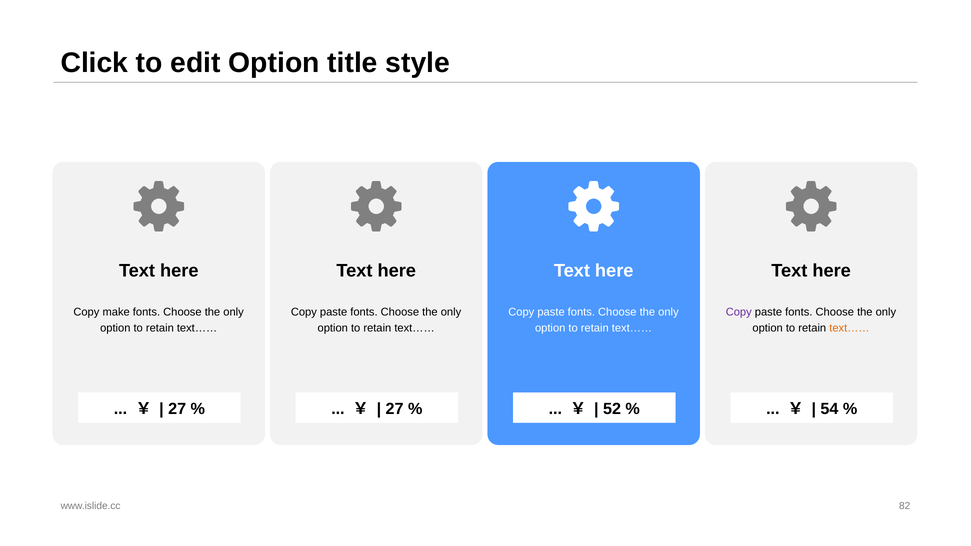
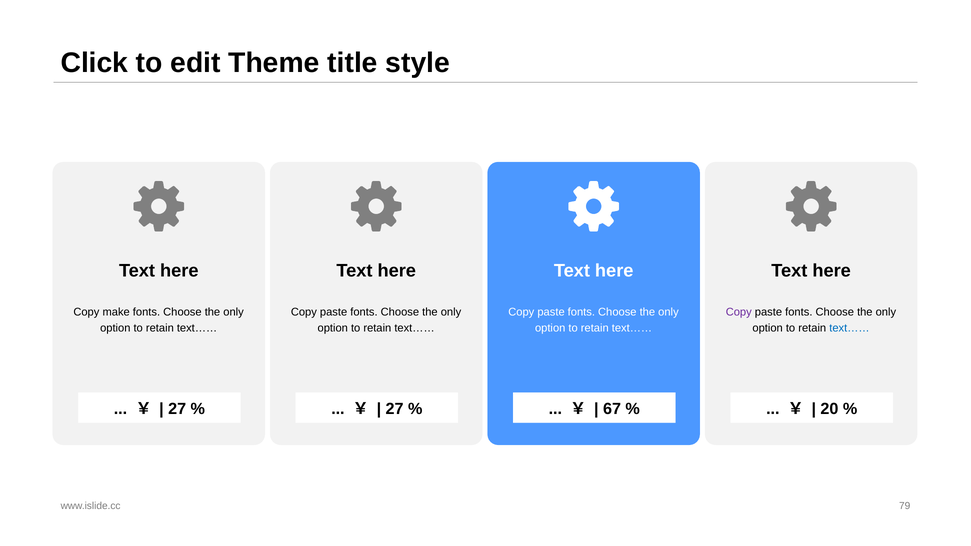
edit Option: Option -> Theme
text…… at (849, 328) colour: orange -> blue
52: 52 -> 67
54: 54 -> 20
82: 82 -> 79
